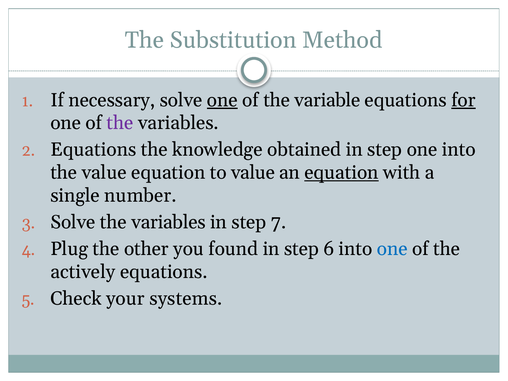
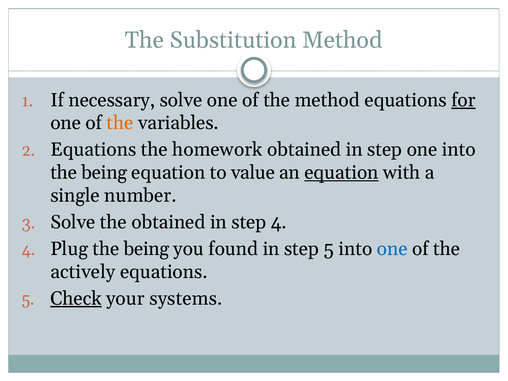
one at (222, 100) underline: present -> none
the variable: variable -> method
the at (120, 123) colour: purple -> orange
knowledge: knowledge -> homework
value at (104, 173): value -> being
Solve the variables: variables -> obtained
step 7: 7 -> 4
Plug the other: other -> being
step 6: 6 -> 5
Check underline: none -> present
